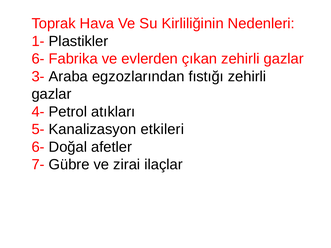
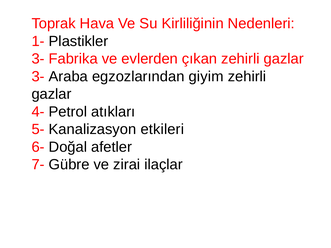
6- at (38, 59): 6- -> 3-
fıstığı: fıstığı -> giyim
